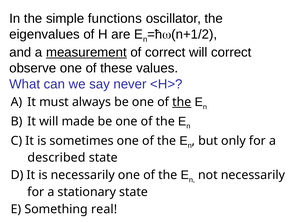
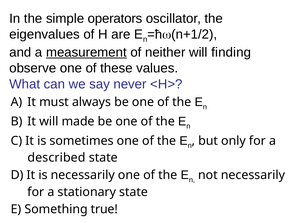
functions: functions -> operators
of correct: correct -> neither
will correct: correct -> finding
the at (182, 102) underline: present -> none
real: real -> true
